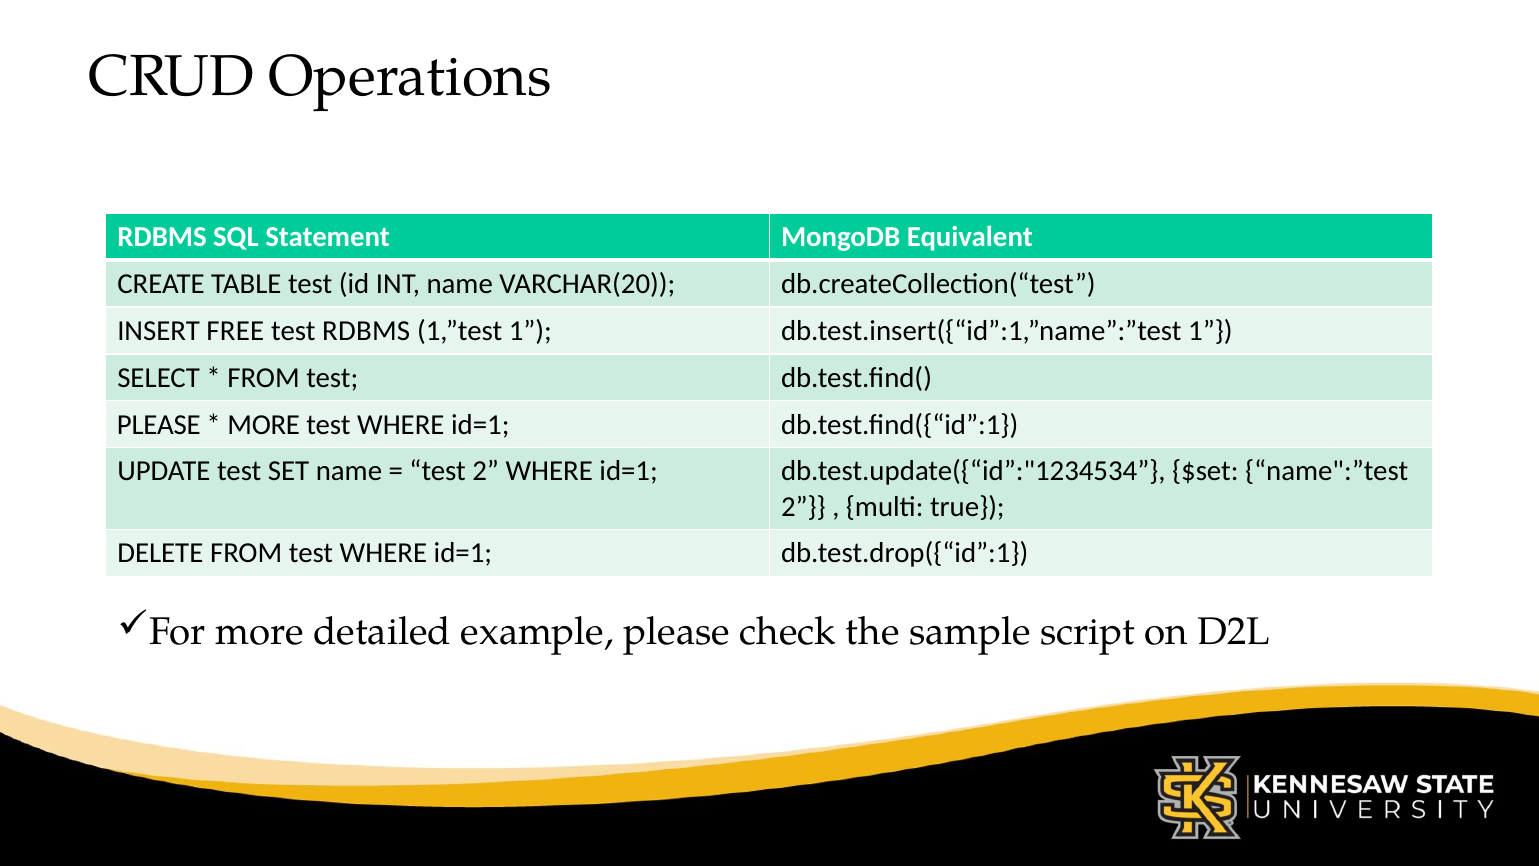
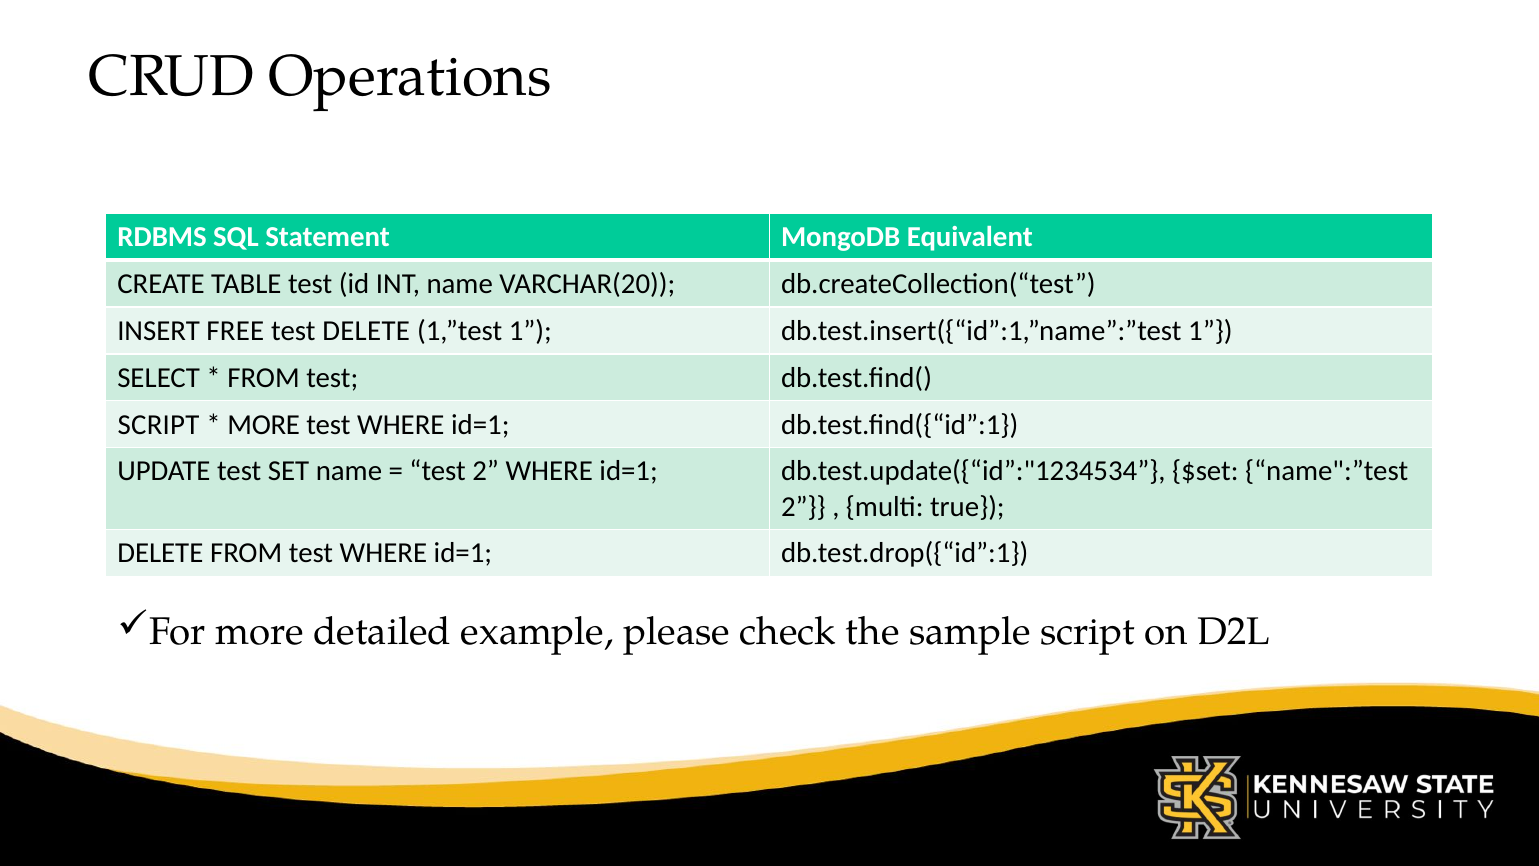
test RDBMS: RDBMS -> DELETE
PLEASE at (159, 424): PLEASE -> SCRIPT
